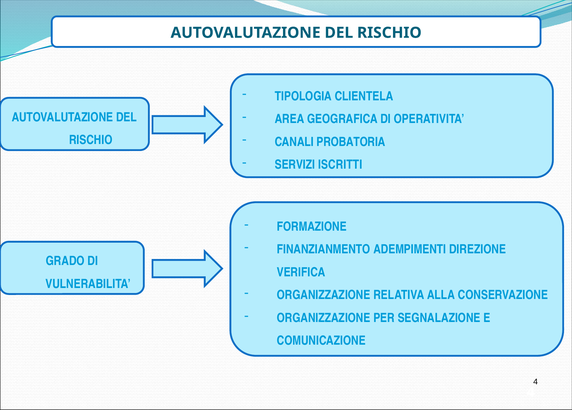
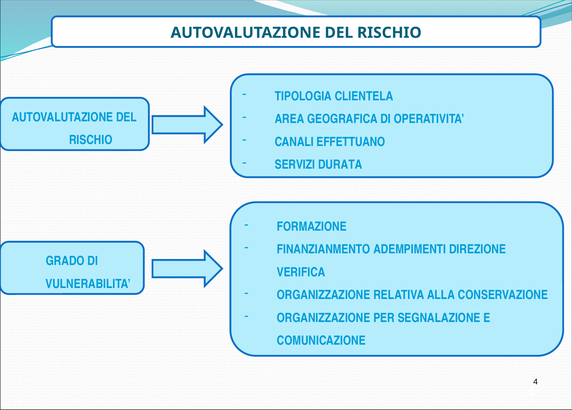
PROBATORIA: PROBATORIA -> EFFETTUANO
ISCRITTI: ISCRITTI -> DURATA
